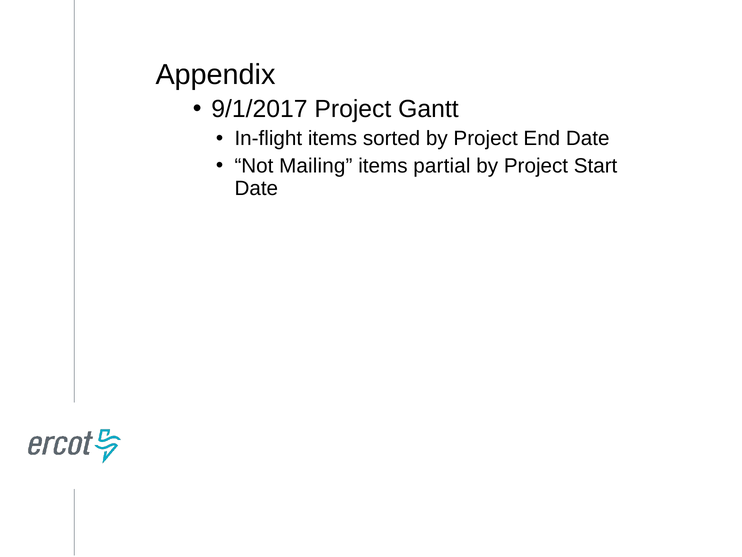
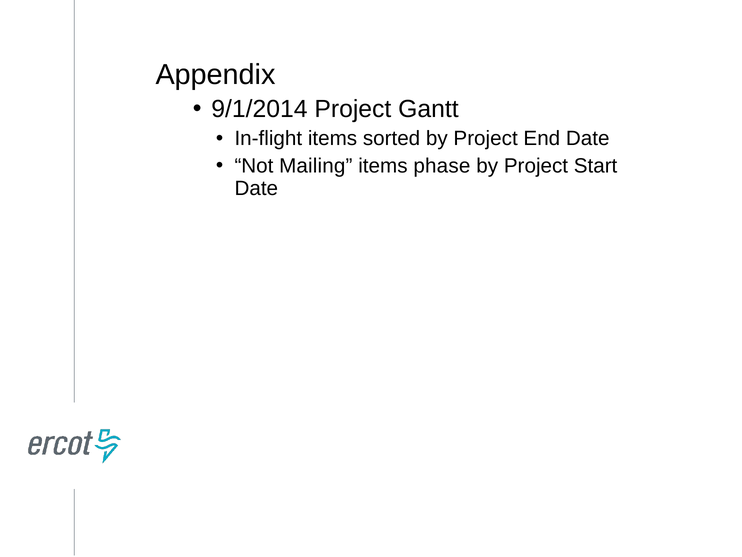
9/1/2017: 9/1/2017 -> 9/1/2014
partial: partial -> phase
